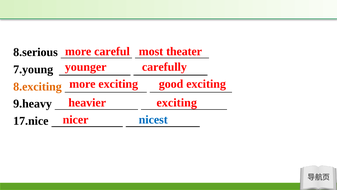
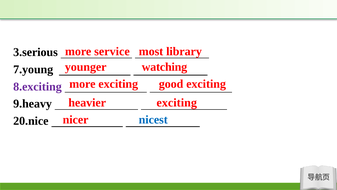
careful: careful -> service
theater: theater -> library
8.serious: 8.serious -> 3.serious
carefully: carefully -> watching
8.exciting colour: orange -> purple
17.nice: 17.nice -> 20.nice
